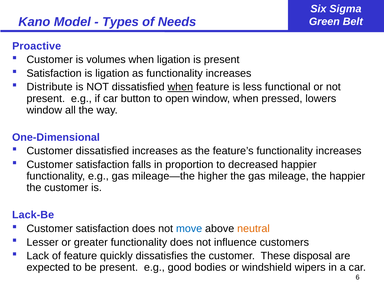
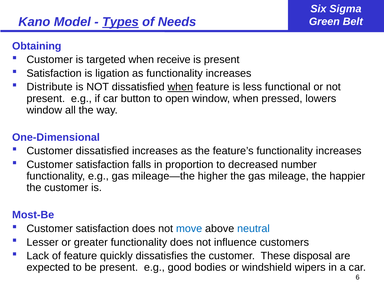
Types underline: none -> present
Proactive: Proactive -> Obtaining
volumes: volumes -> targeted
when ligation: ligation -> receive
decreased happier: happier -> number
Lack-Be: Lack-Be -> Most-Be
neutral colour: orange -> blue
